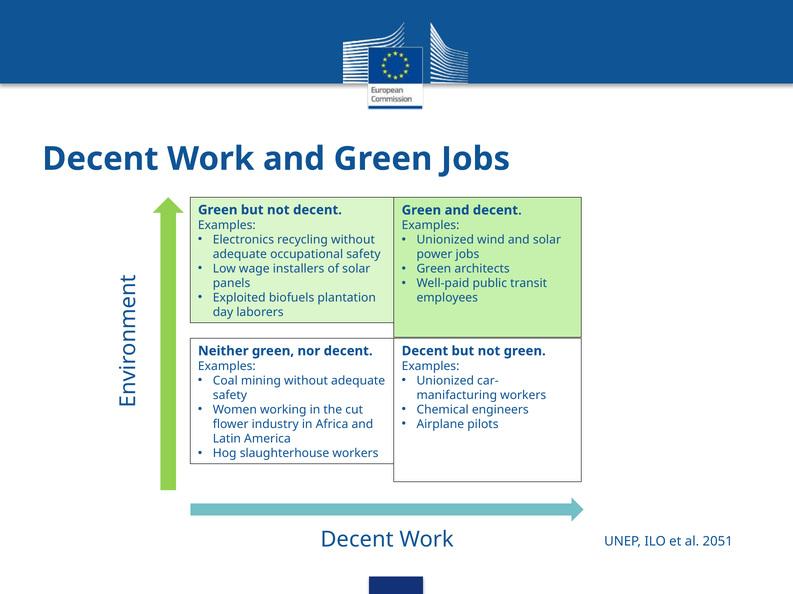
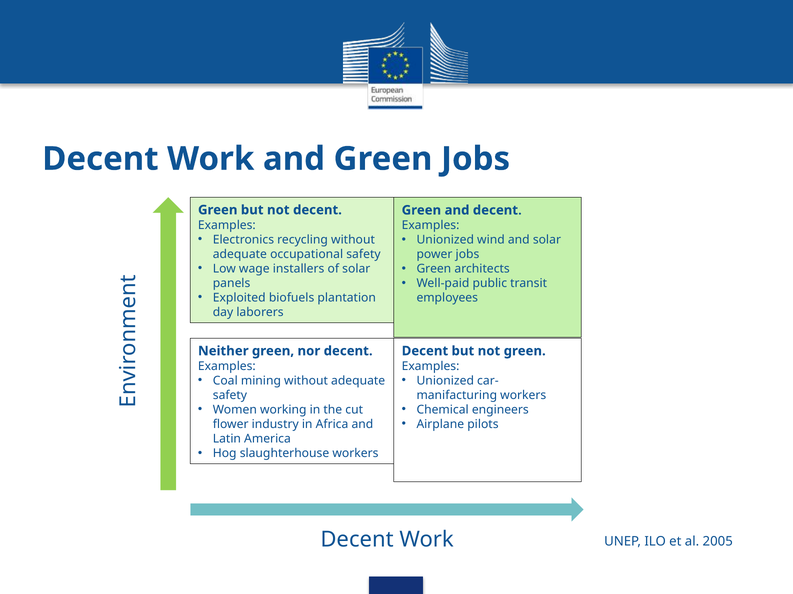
2051: 2051 -> 2005
